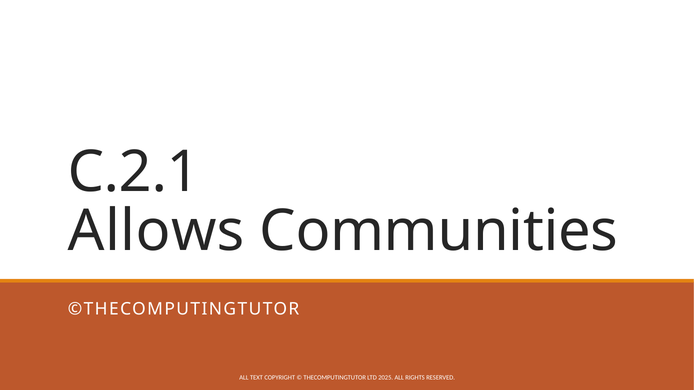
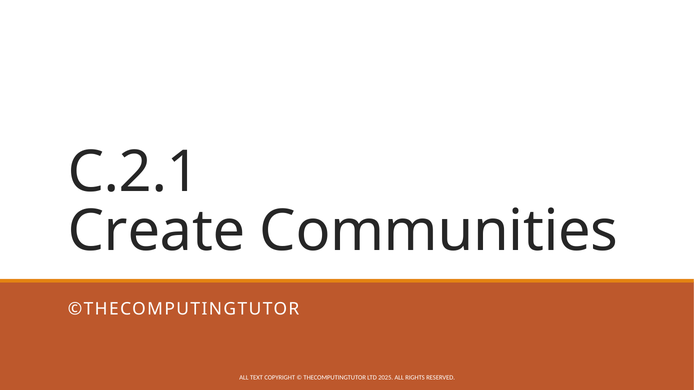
Allows: Allows -> Create
